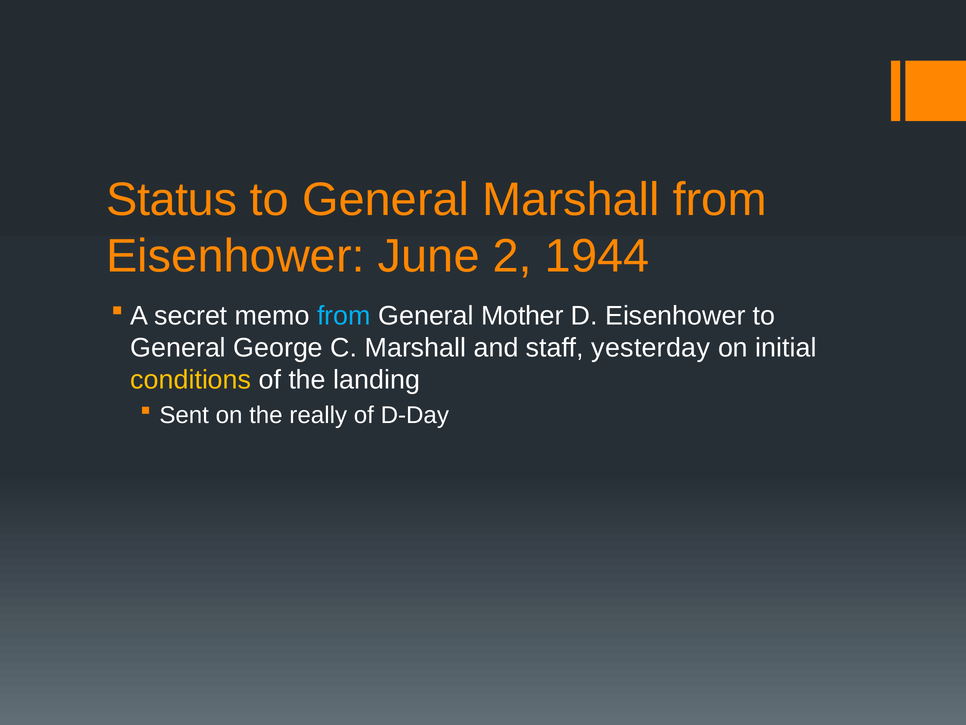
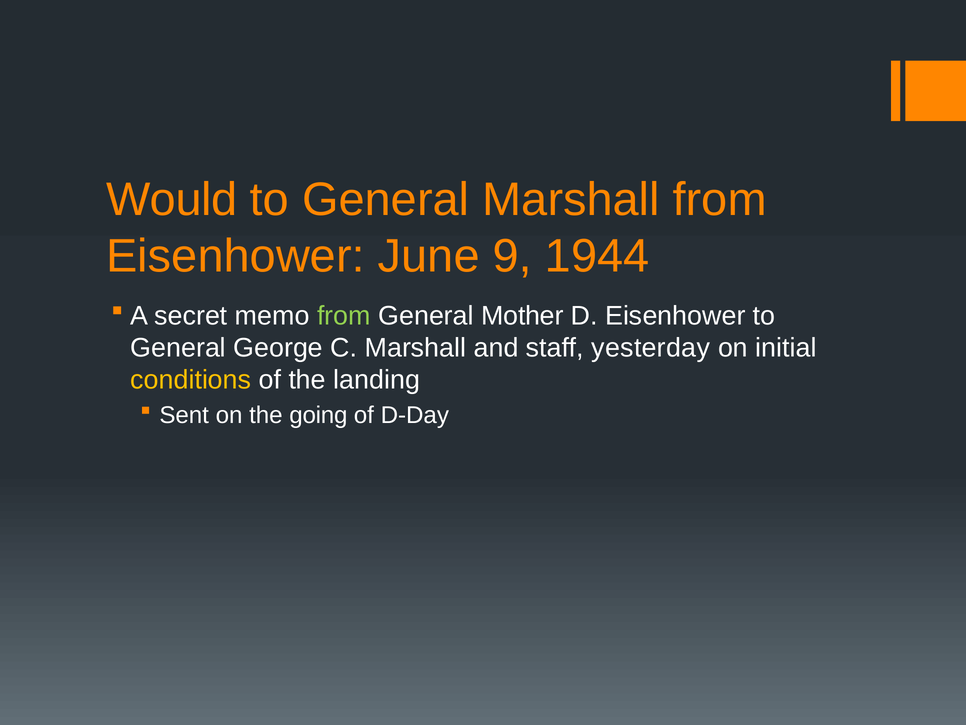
Status: Status -> Would
2: 2 -> 9
from at (344, 315) colour: light blue -> light green
really: really -> going
